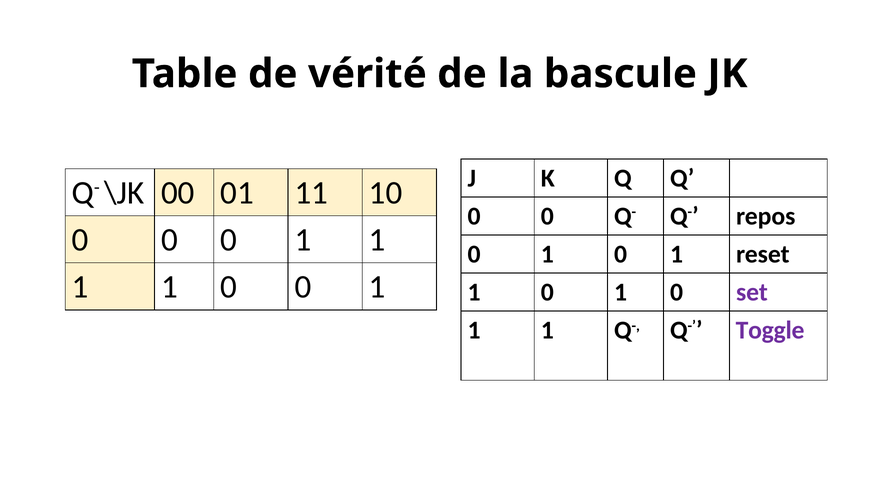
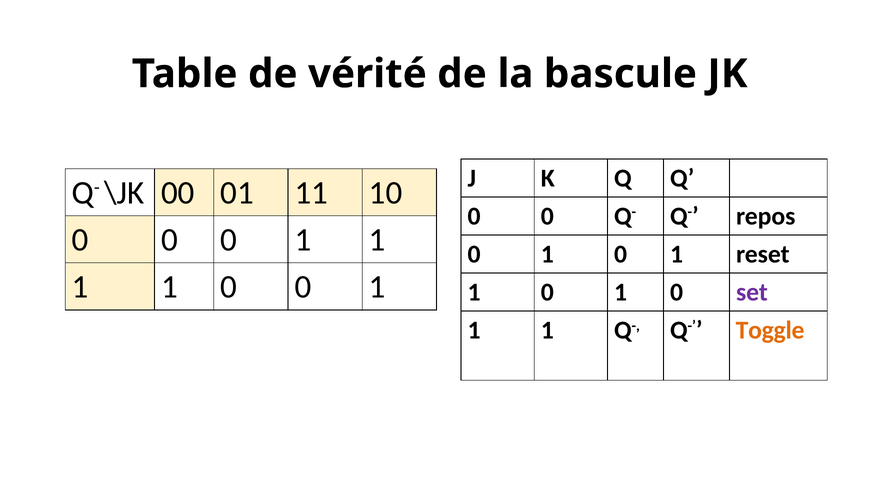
Toggle colour: purple -> orange
